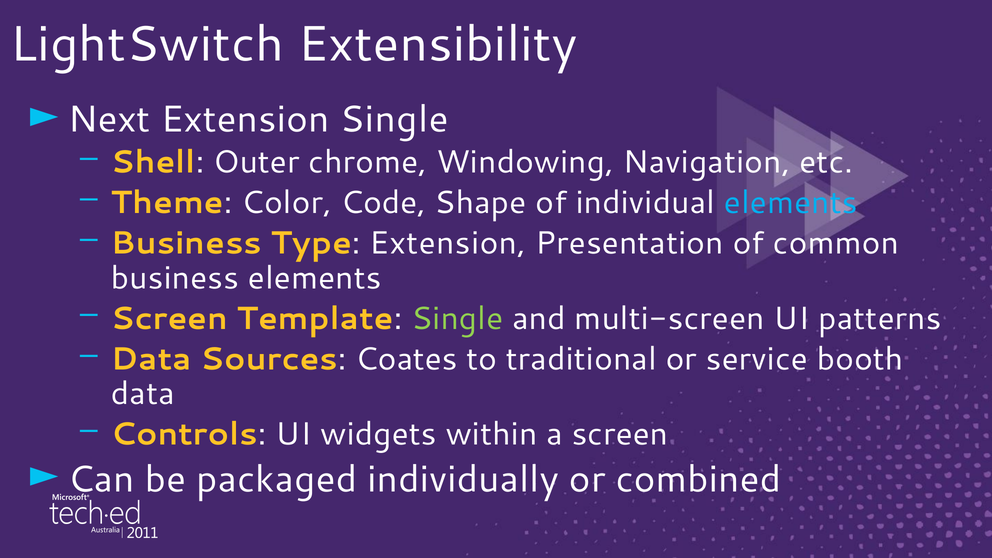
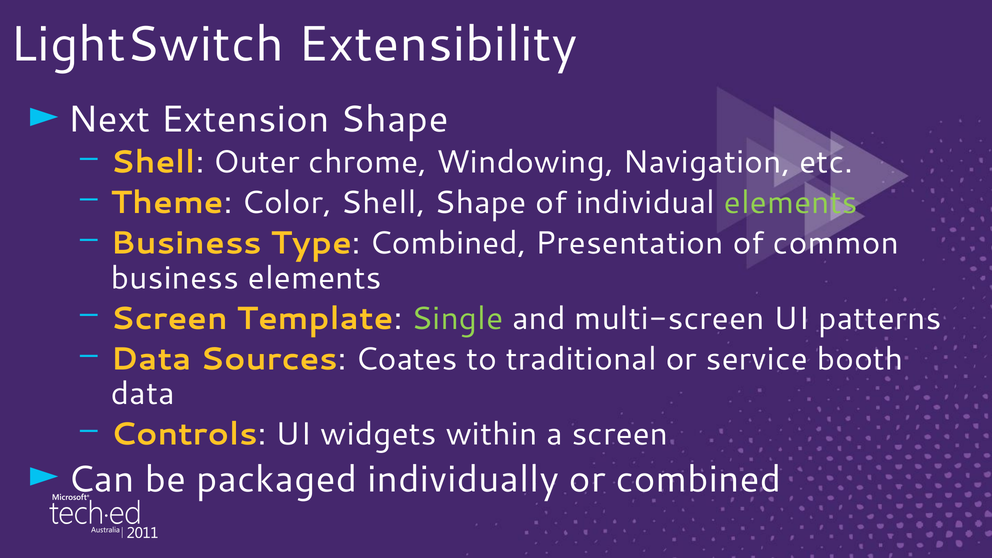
Extension Single: Single -> Shape
Color Code: Code -> Shell
elements at (791, 203) colour: light blue -> light green
Type Extension: Extension -> Combined
